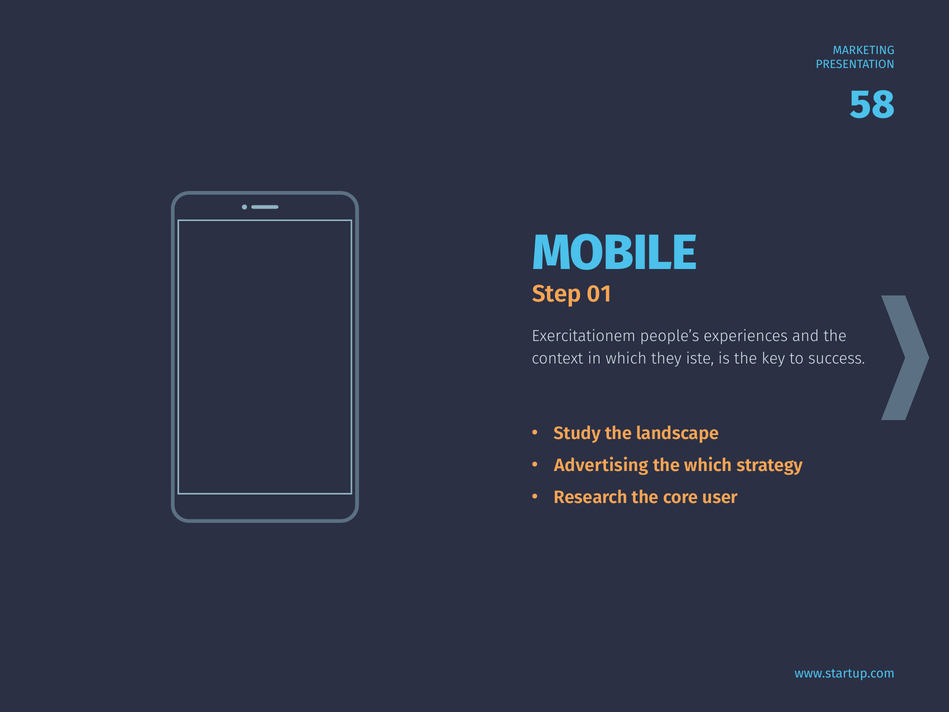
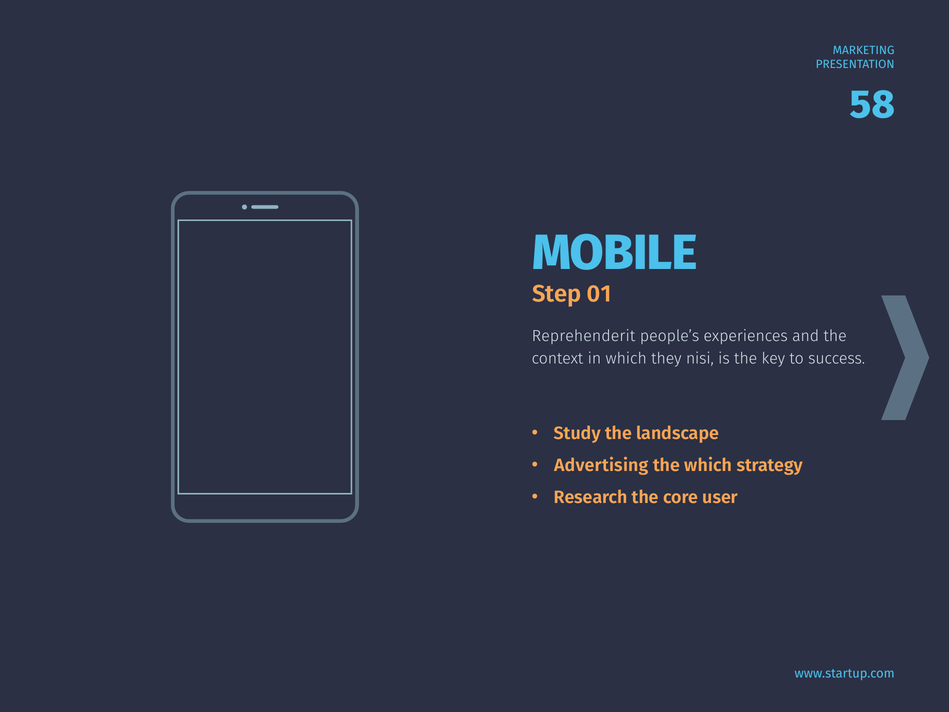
Exercitationem: Exercitationem -> Reprehenderit
iste: iste -> nisi
